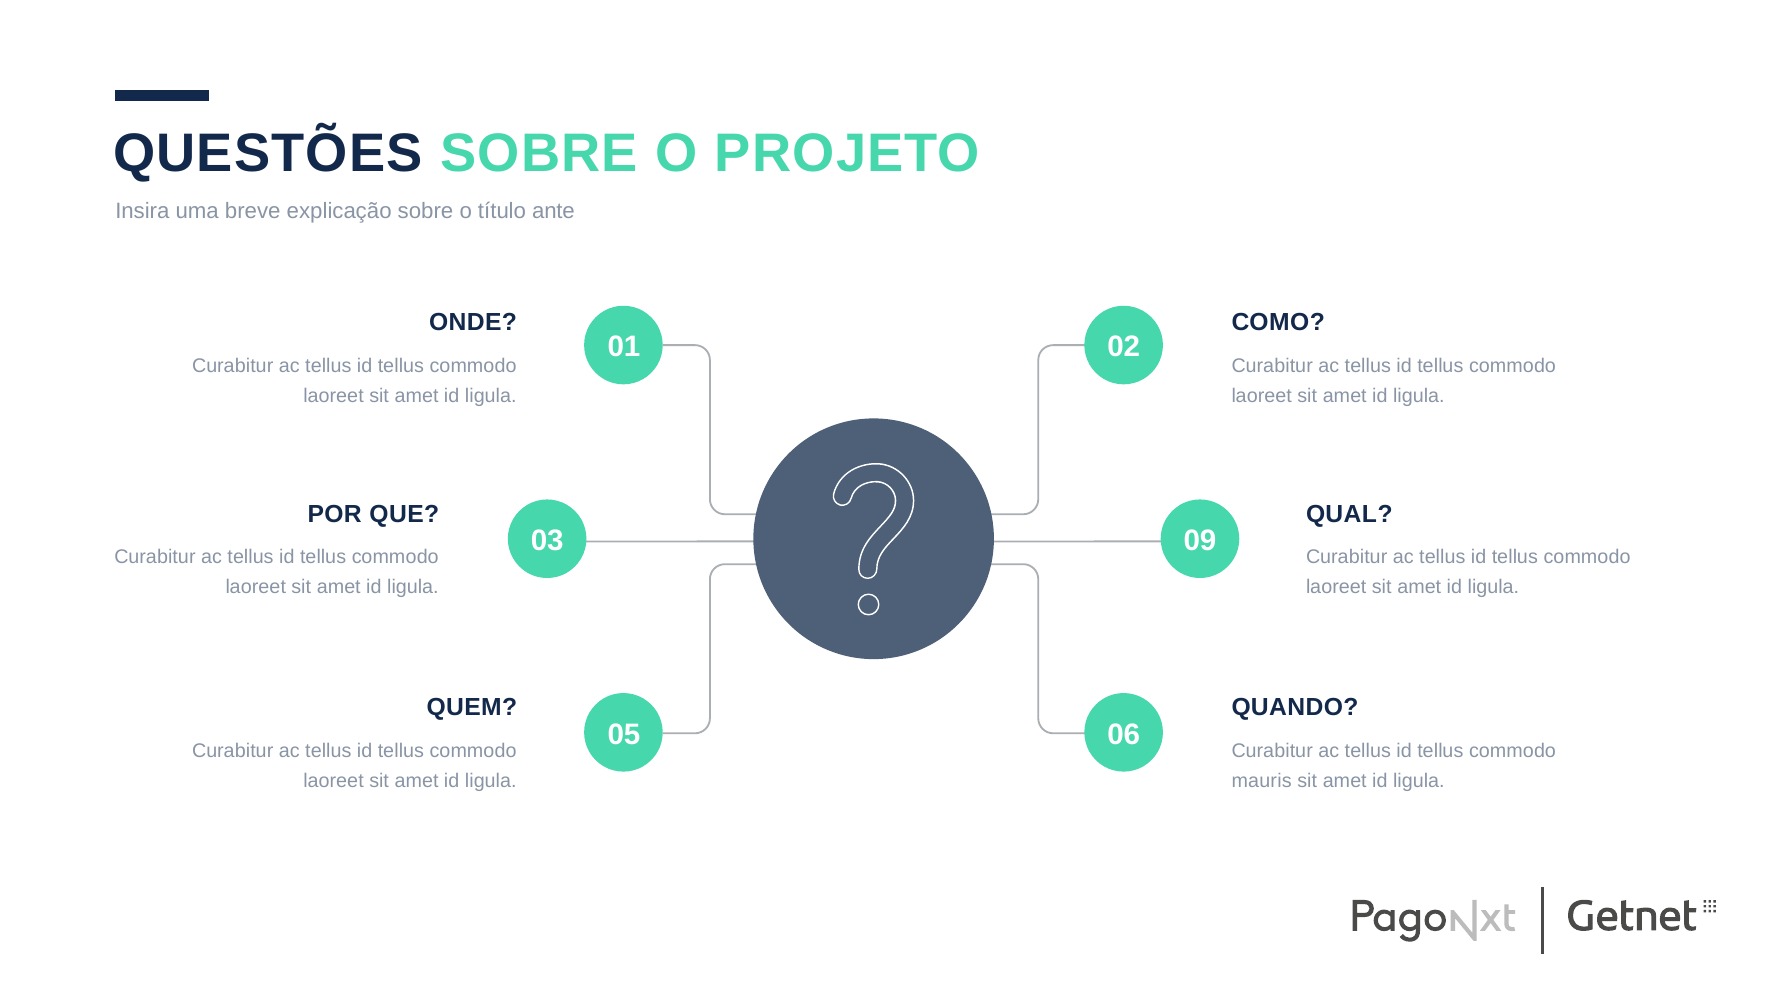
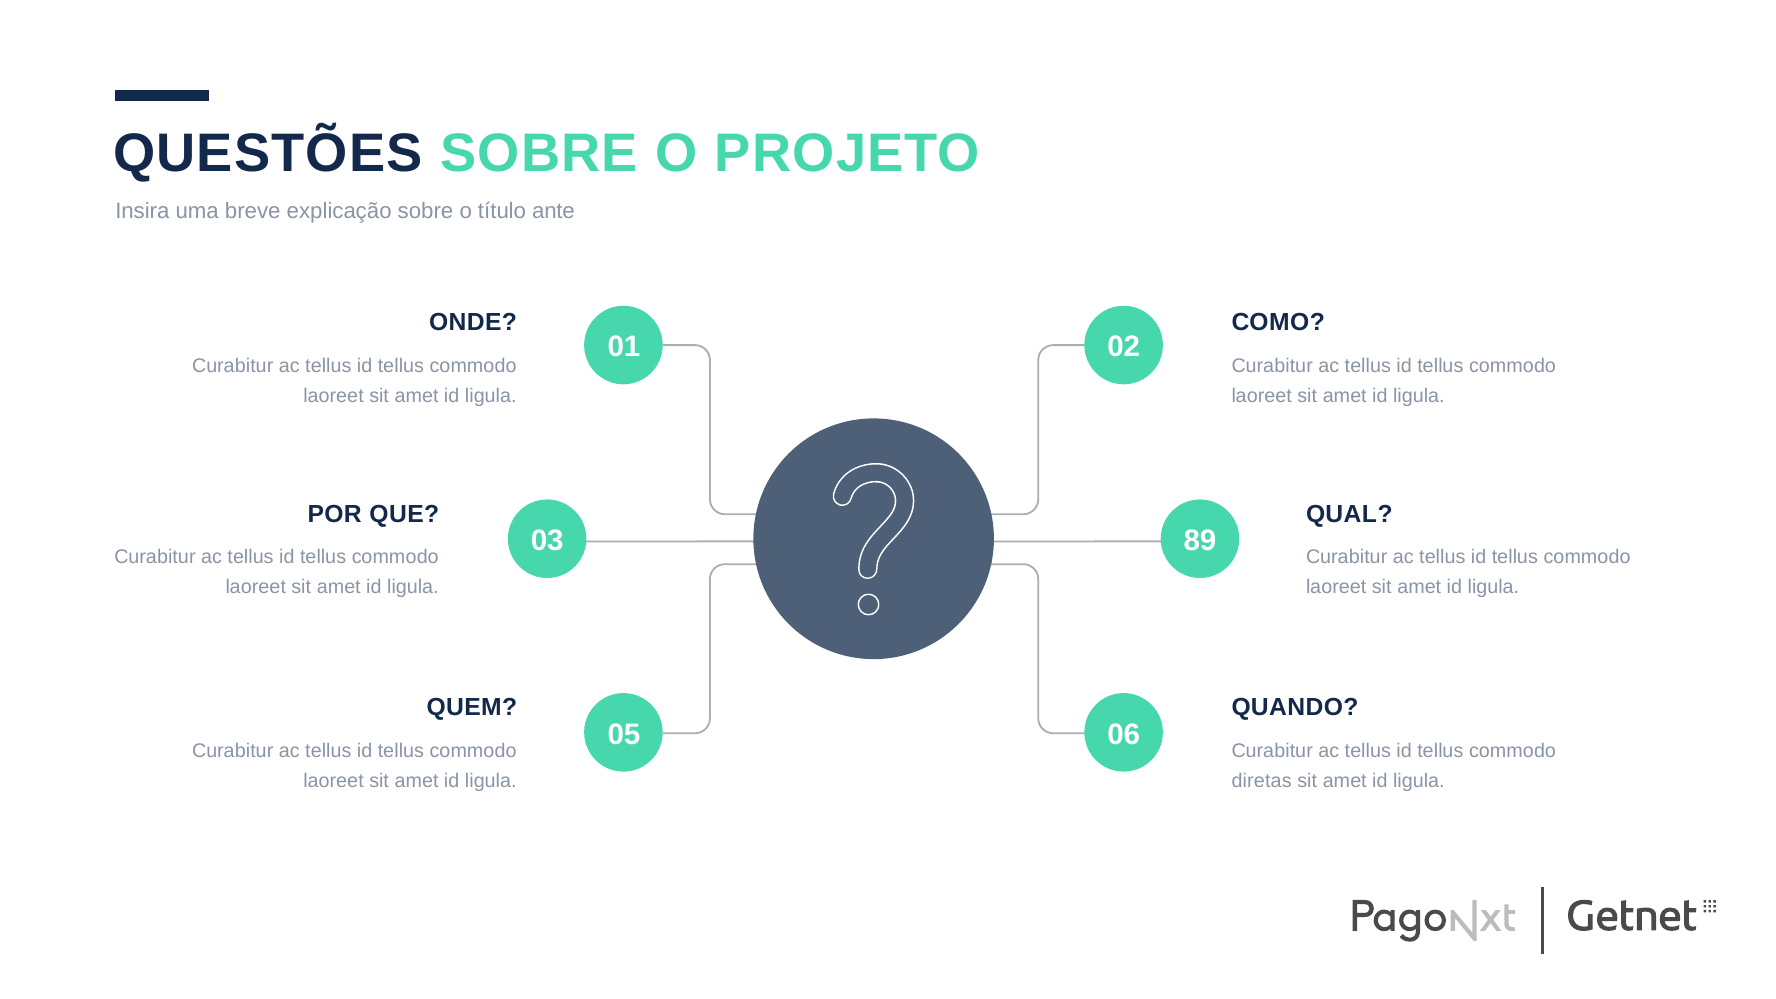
09: 09 -> 89
mauris: mauris -> diretas
